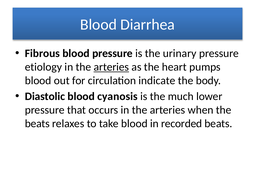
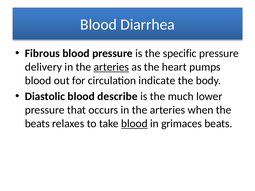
urinary: urinary -> specific
etiology: etiology -> delivery
cyanosis: cyanosis -> describe
blood at (134, 124) underline: none -> present
recorded: recorded -> grimaces
